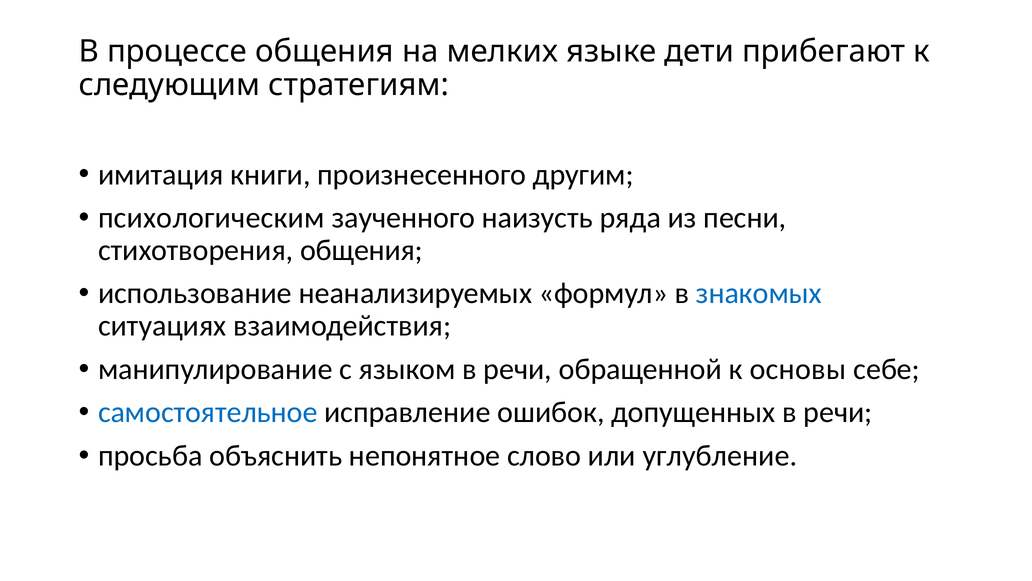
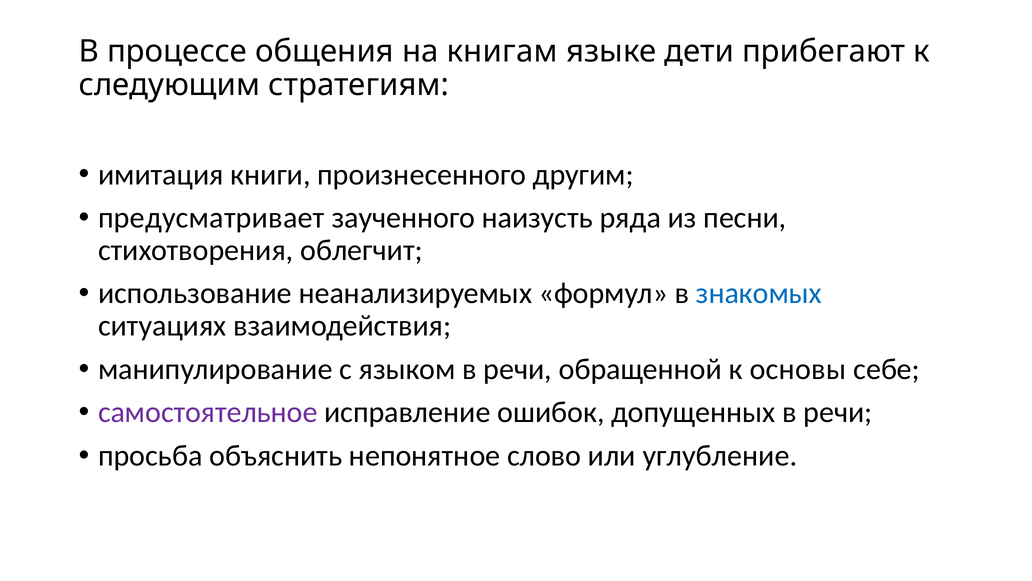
мелких: мелких -> книгам
психологическим: психологическим -> предусматривает
стихотворения общения: общения -> облегчит
самостоятельное colour: blue -> purple
